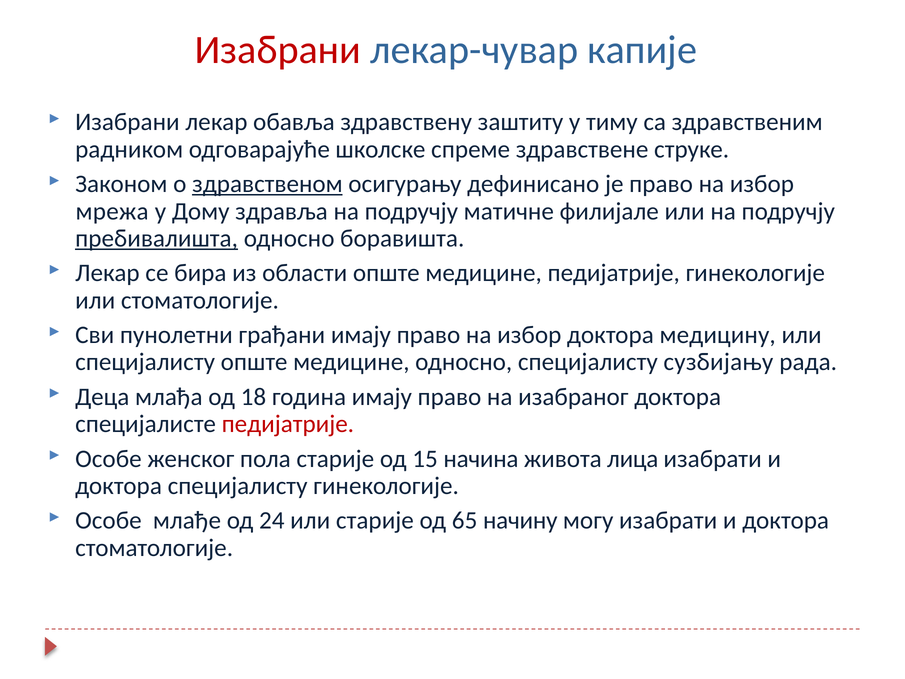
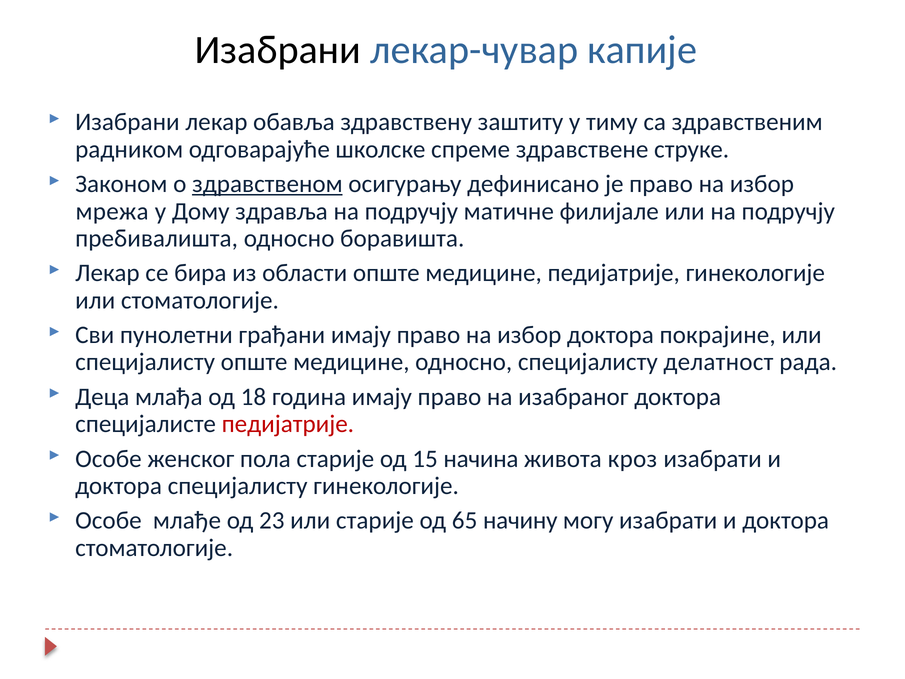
Изабрани at (278, 50) colour: red -> black
пребивалишта underline: present -> none
медицину: медицину -> покрајине
сузбијању: сузбијању -> делатност
лица: лица -> кроз
24: 24 -> 23
